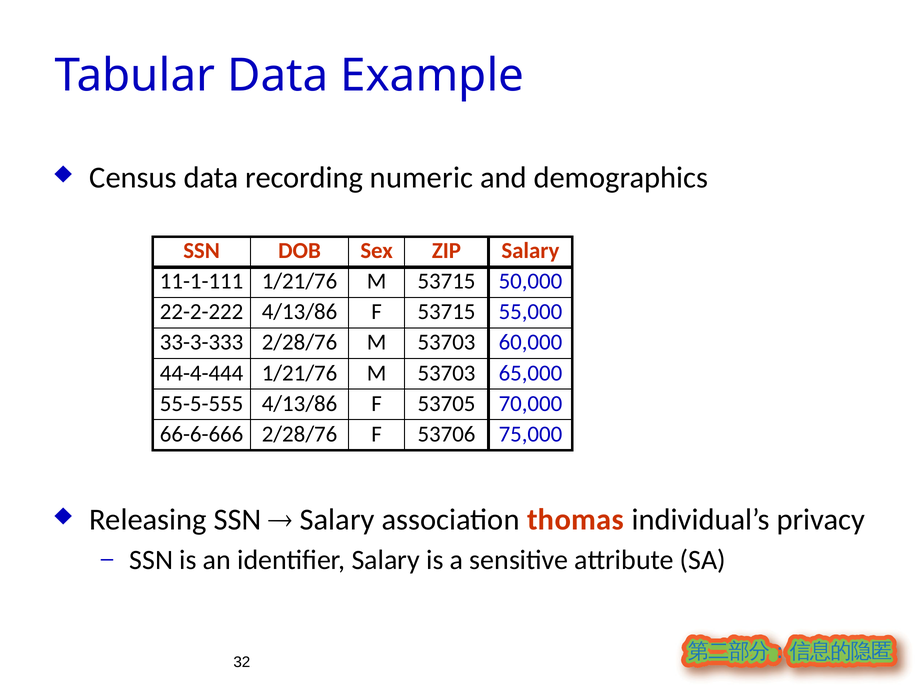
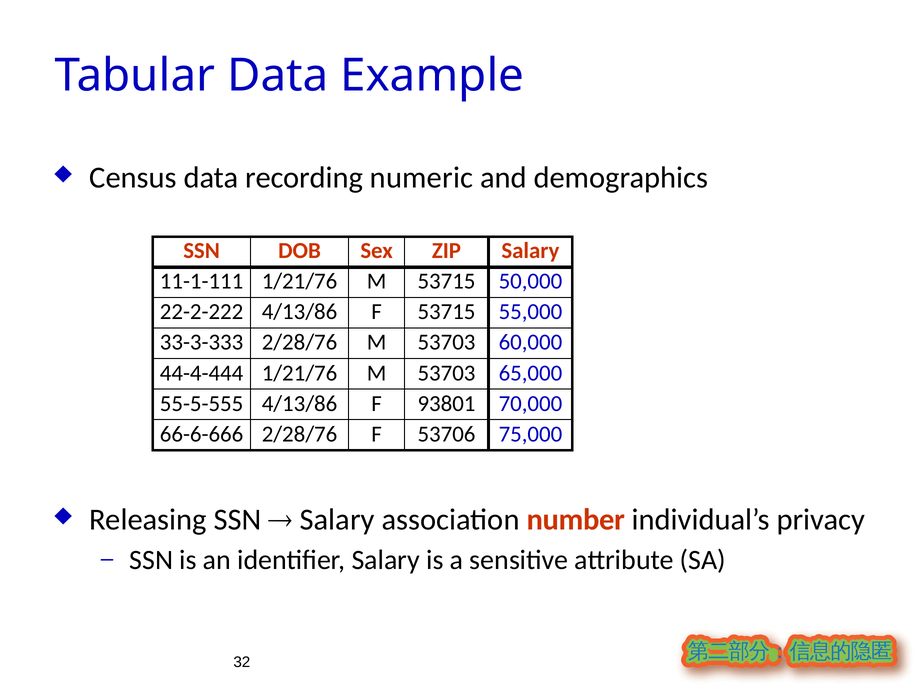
53705: 53705 -> 93801
thomas: thomas -> number
